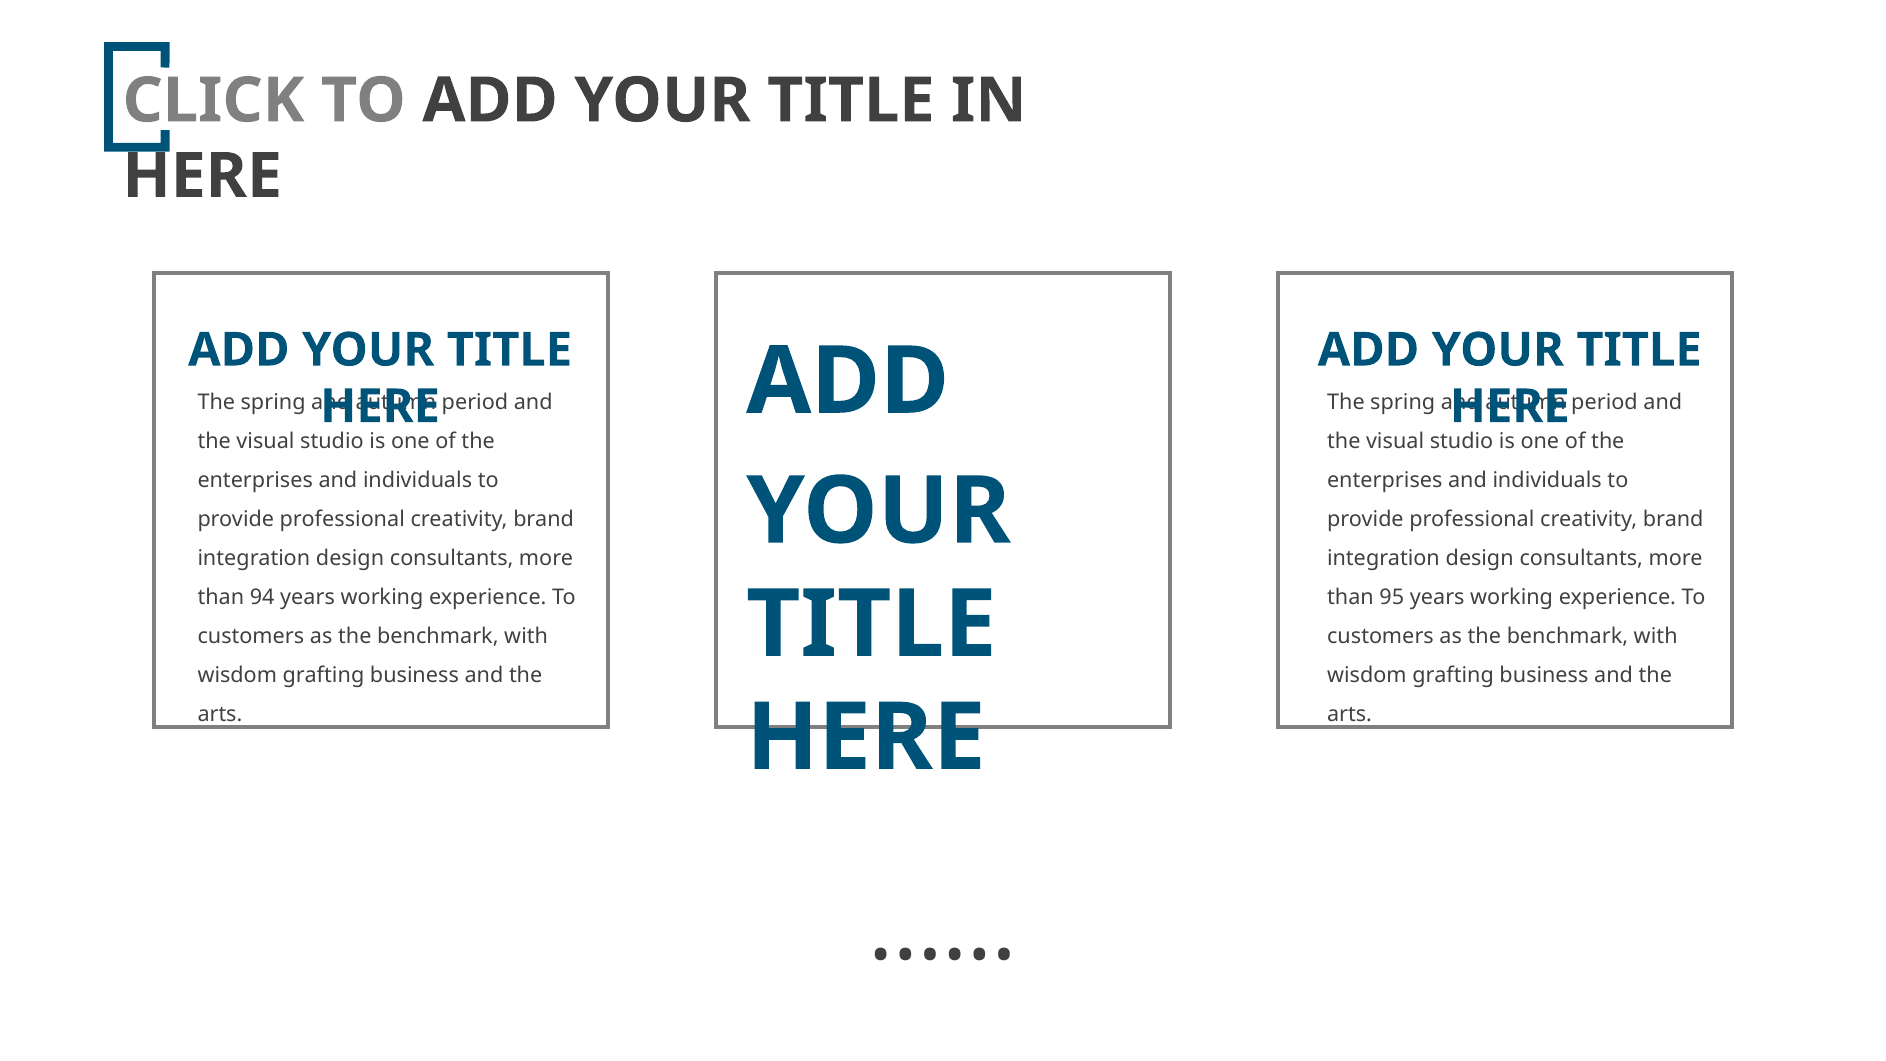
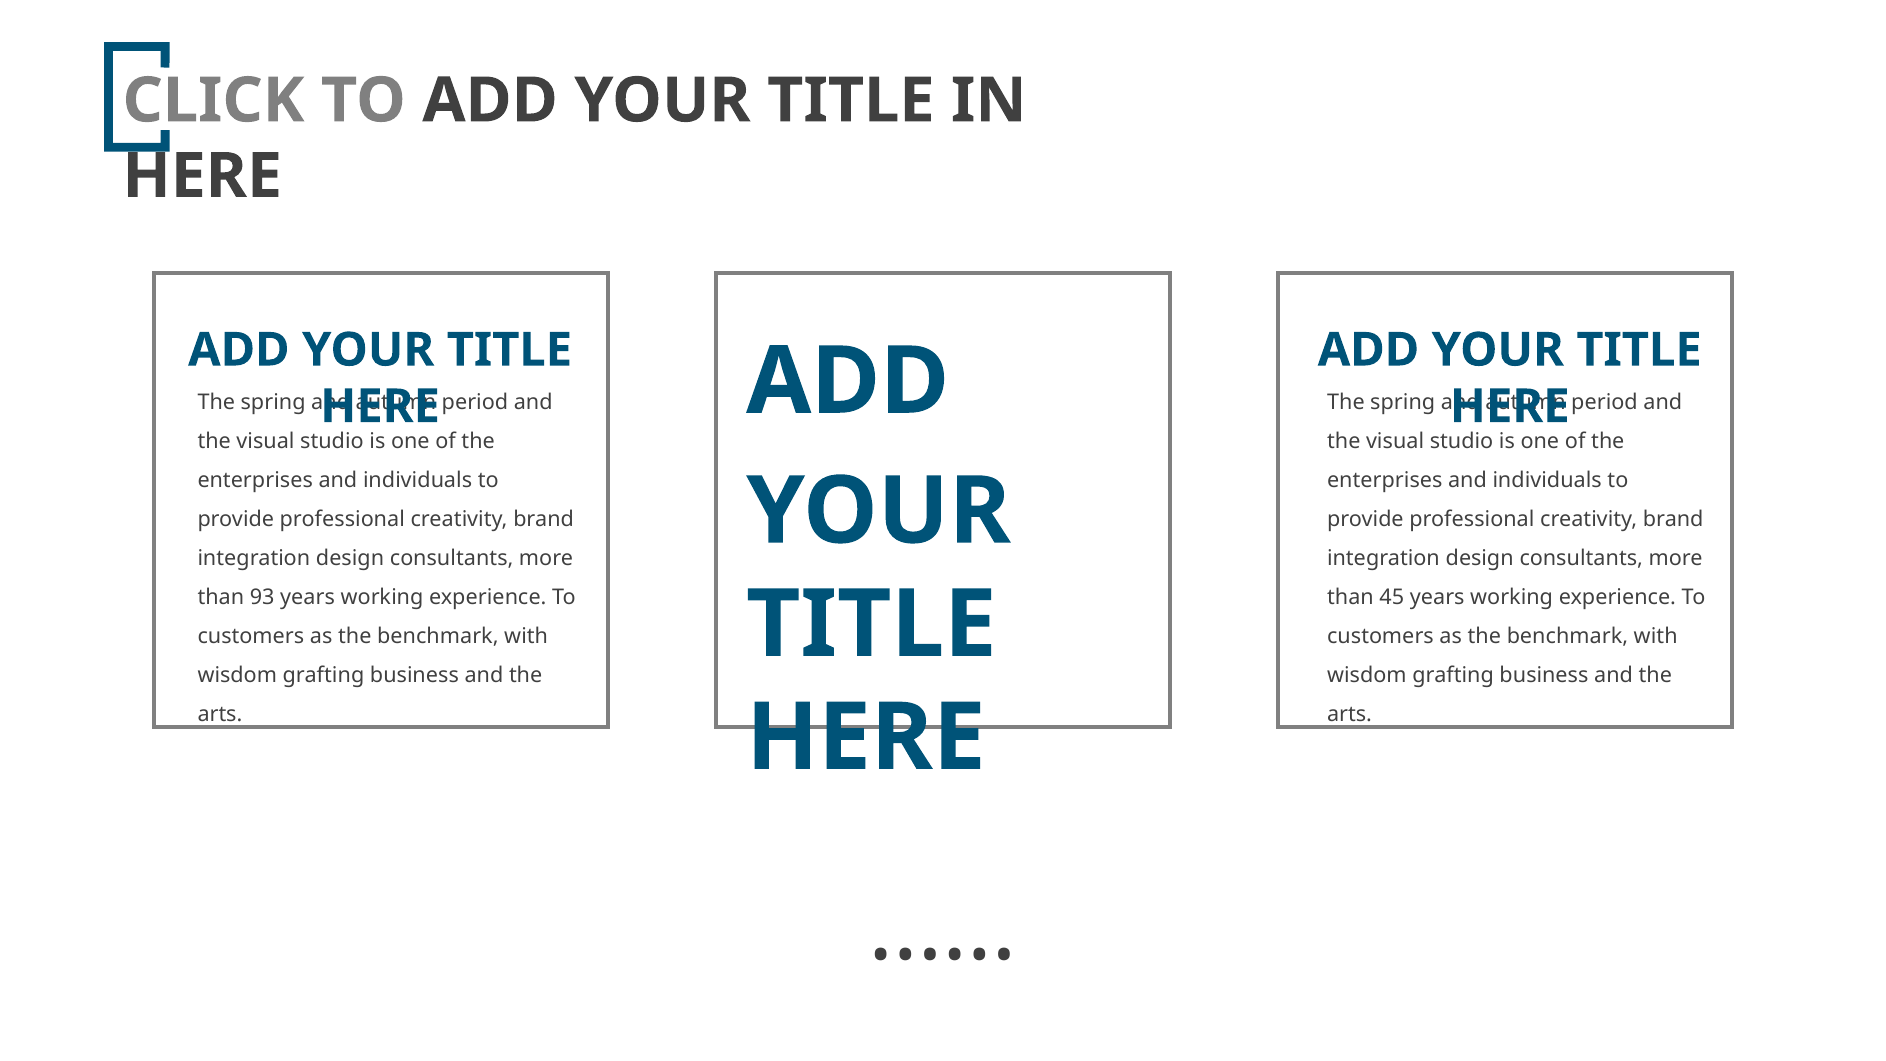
94: 94 -> 93
95: 95 -> 45
